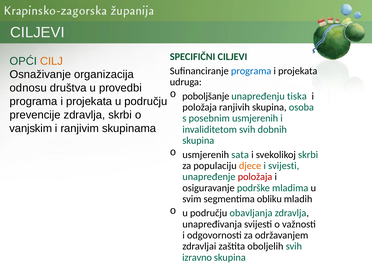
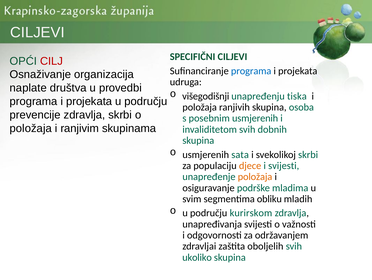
CILJ colour: orange -> red
odnosu: odnosu -> naplate
poboljšanje: poboljšanje -> višegodišnji
vanjskim at (31, 128): vanjskim -> položaja
položaja at (255, 176) colour: red -> orange
obavljanja: obavljanja -> kurirskom
izravno: izravno -> ukoliko
